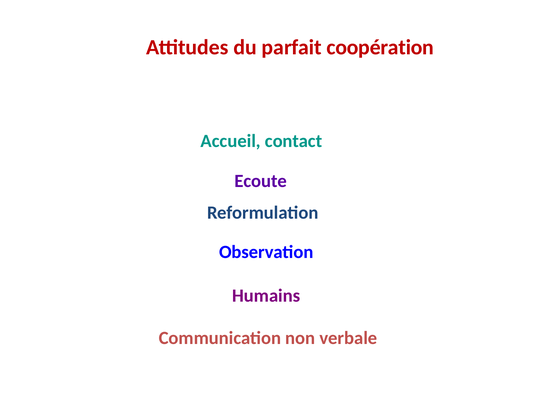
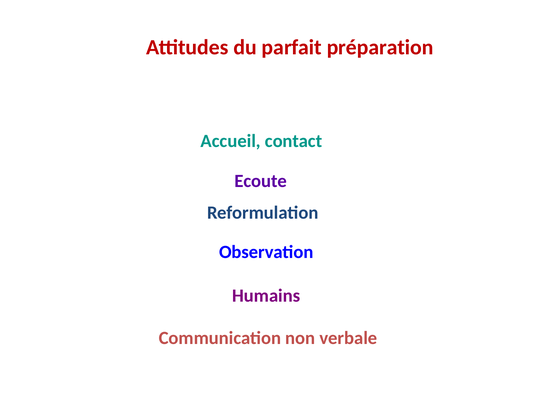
coopération: coopération -> préparation
